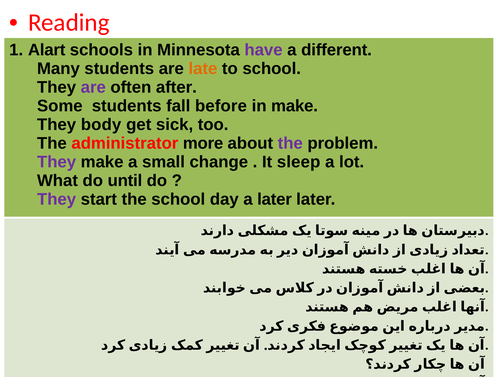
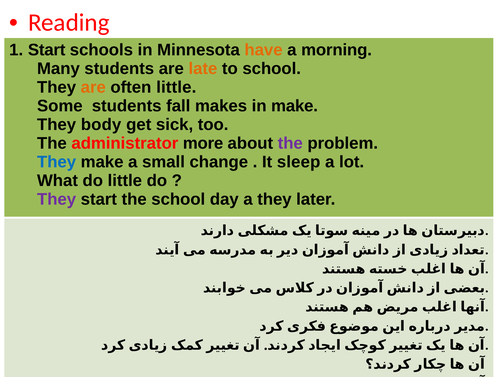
Alart at (47, 50): Alart -> Start
have colour: purple -> orange
different: different -> morning
are at (93, 87) colour: purple -> orange
often after: after -> little
before: before -> makes
They at (57, 162) colour: purple -> blue
do until: until -> little
a later: later -> they
